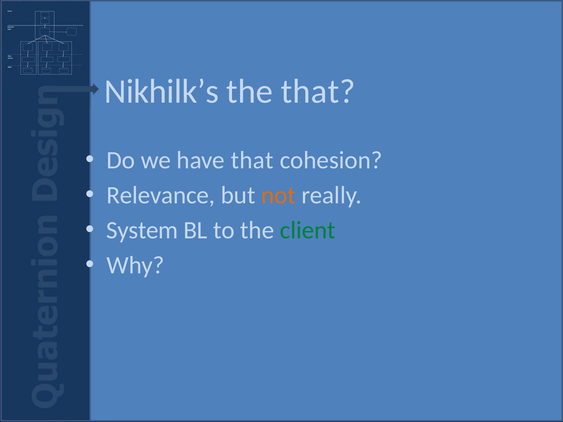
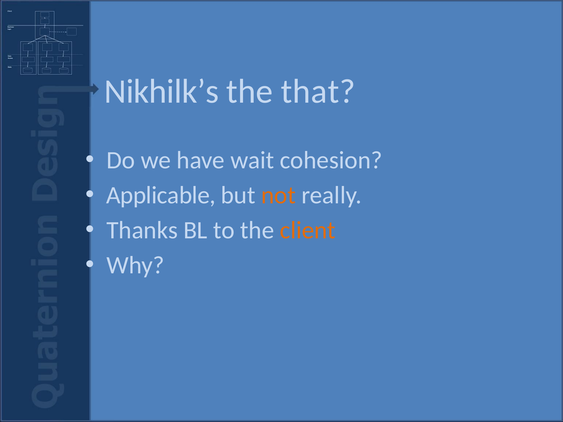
have that: that -> wait
Relevance: Relevance -> Applicable
System: System -> Thanks
client colour: green -> orange
